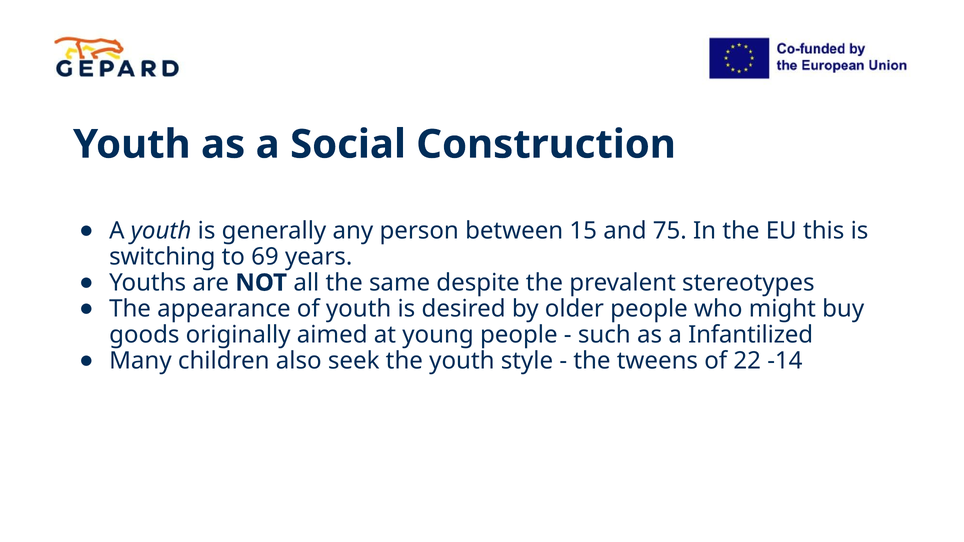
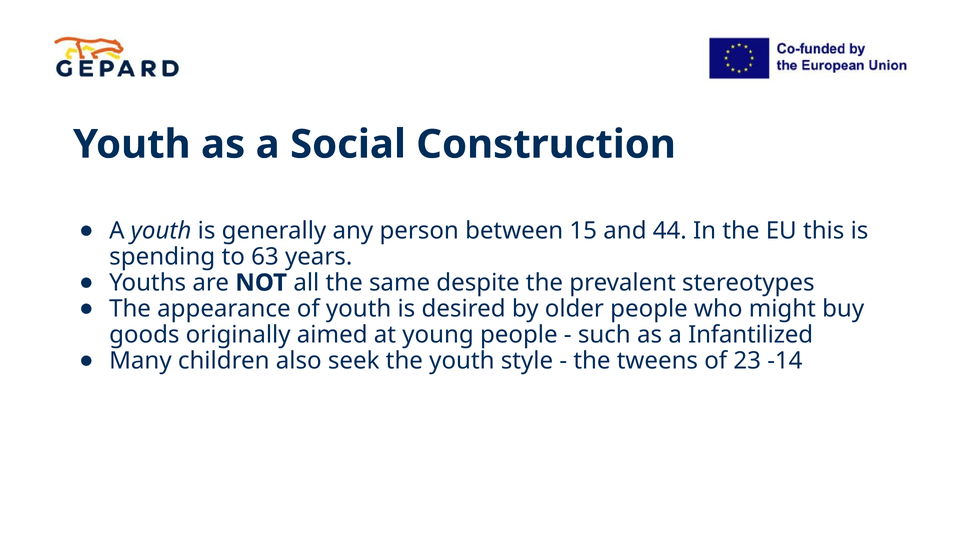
75: 75 -> 44
switching: switching -> spending
69: 69 -> 63
22: 22 -> 23
